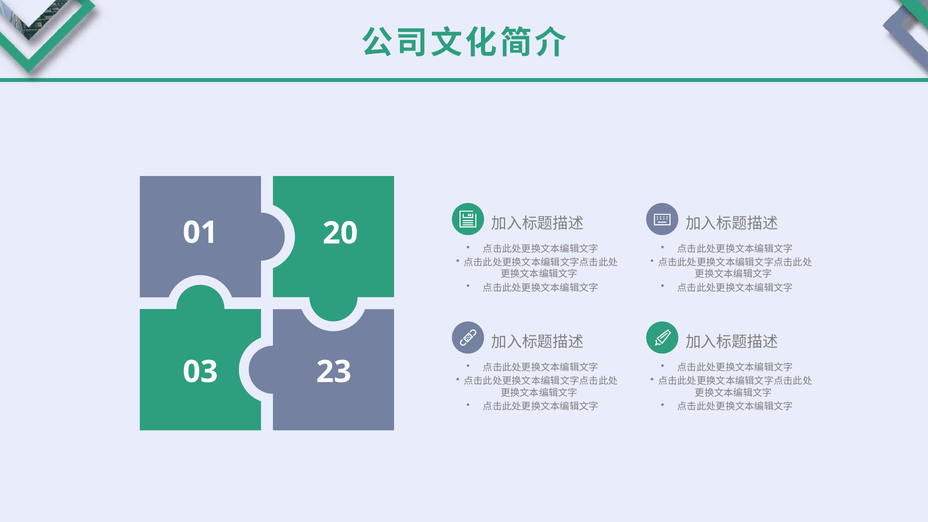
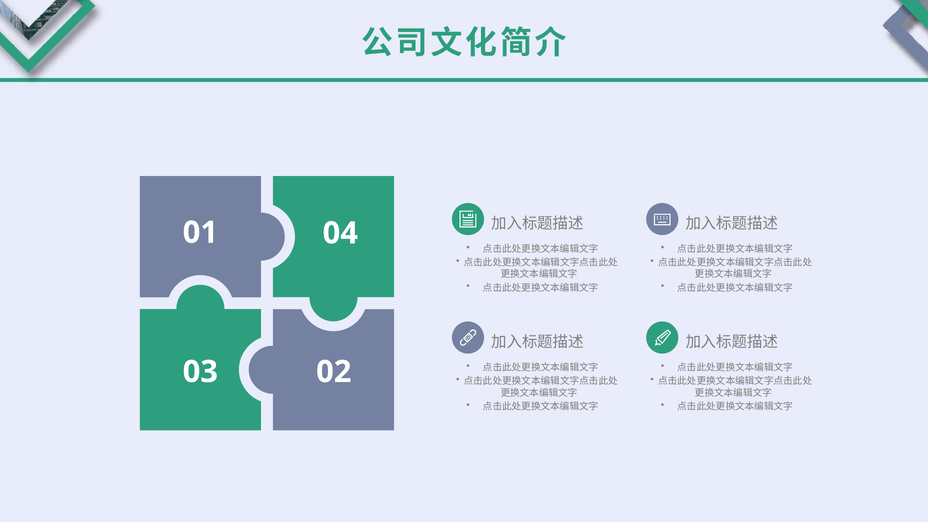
20: 20 -> 04
23: 23 -> 02
